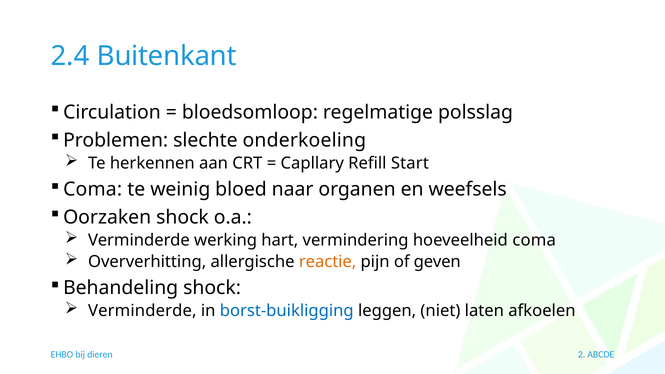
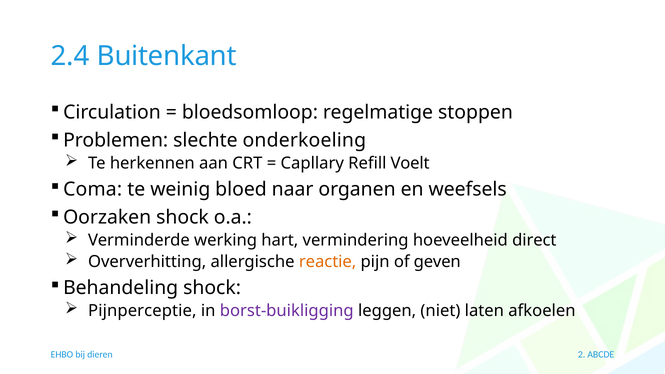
polsslag: polsslag -> stoppen
Start: Start -> Voelt
hoeveelheid coma: coma -> direct
Verminderde at (142, 311): Verminderde -> Pijnperceptie
borst-buikligging colour: blue -> purple
